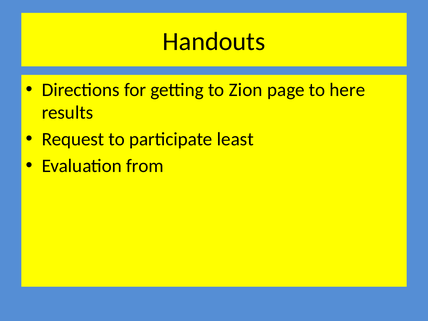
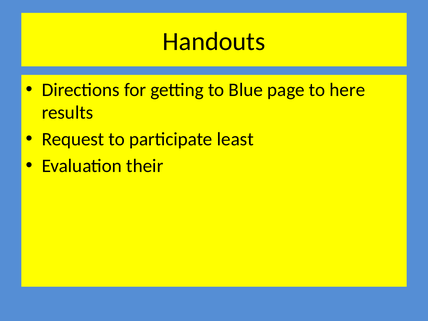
Zion: Zion -> Blue
from: from -> their
